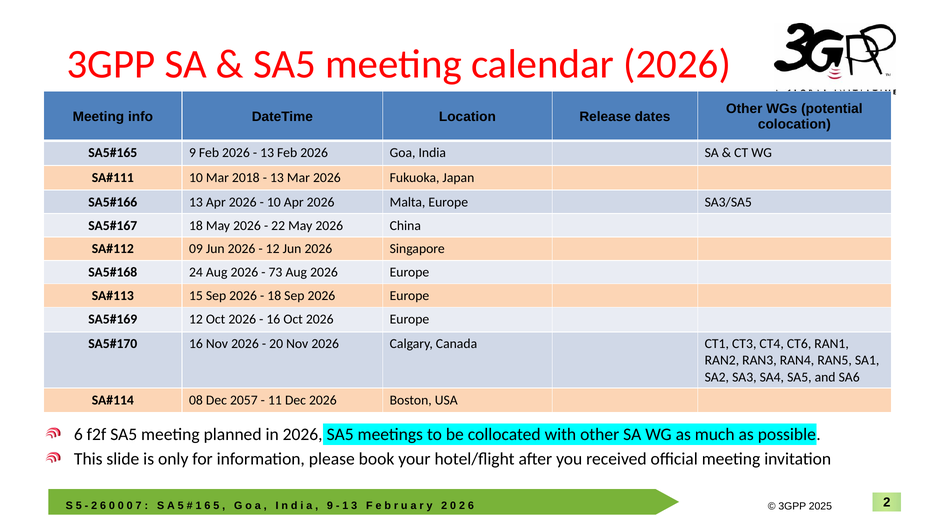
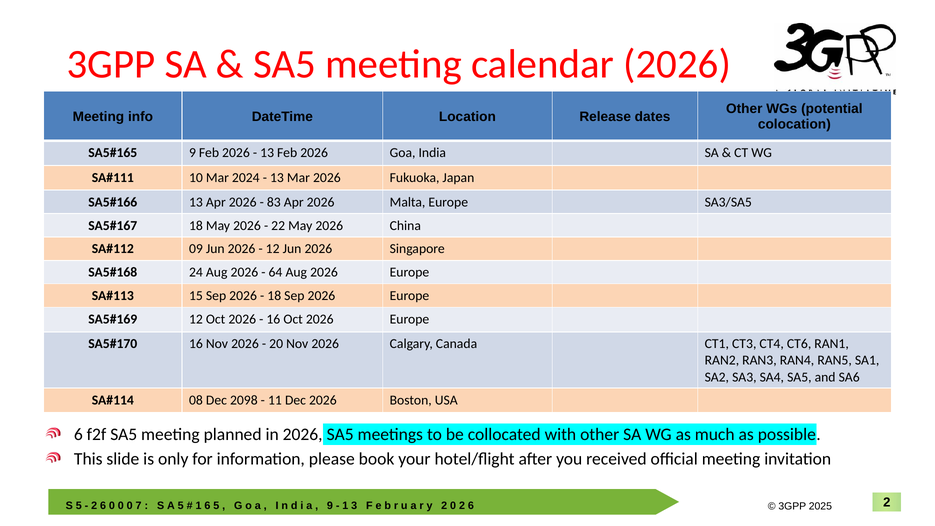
2018: 2018 -> 2024
10 at (274, 202): 10 -> 83
73: 73 -> 64
2057: 2057 -> 2098
